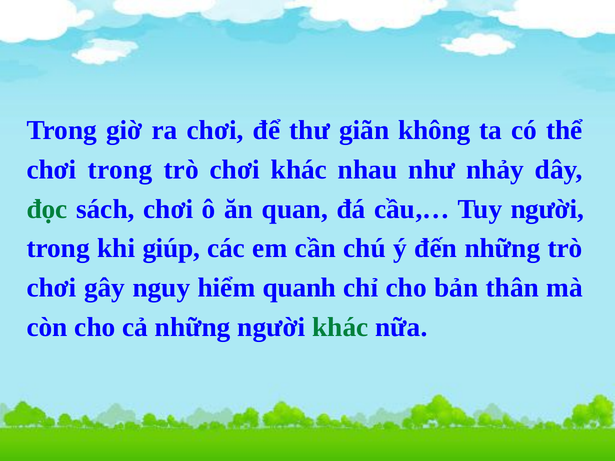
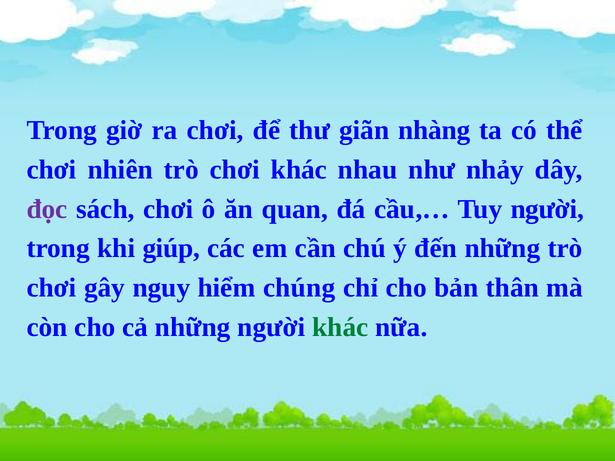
không: không -> nhàng
chơi trong: trong -> nhiên
đọc colour: green -> purple
quanh: quanh -> chúng
